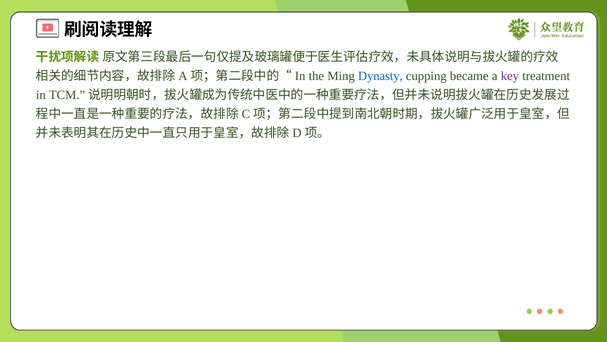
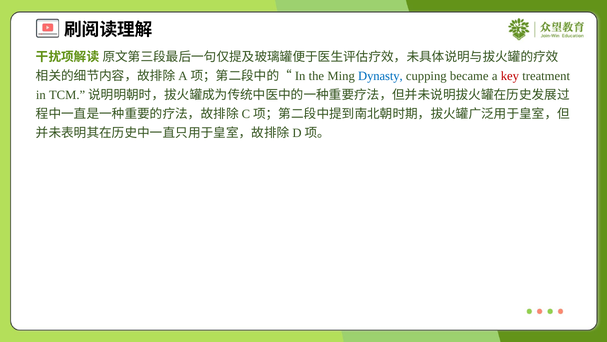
key colour: purple -> red
